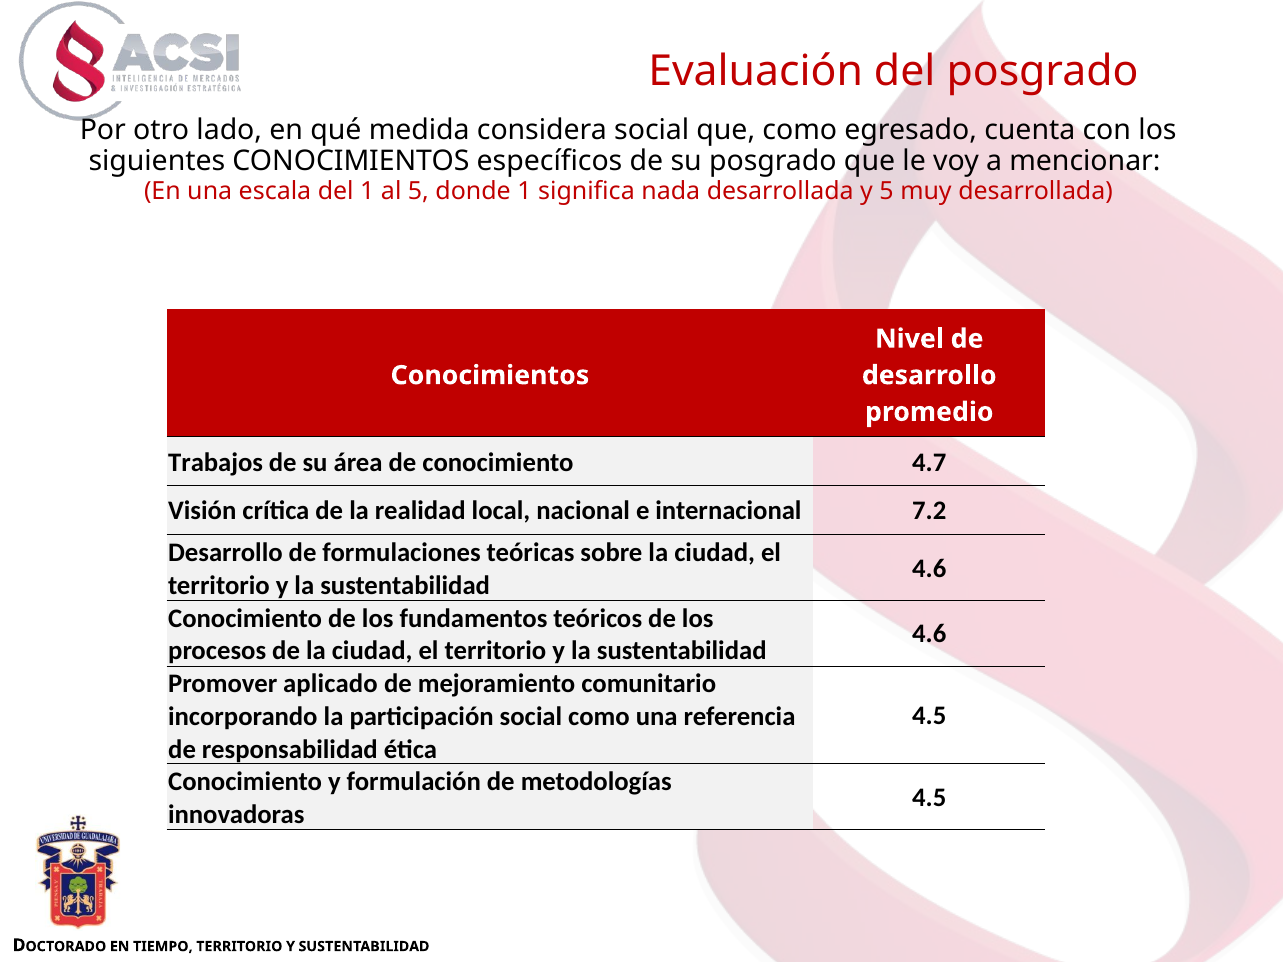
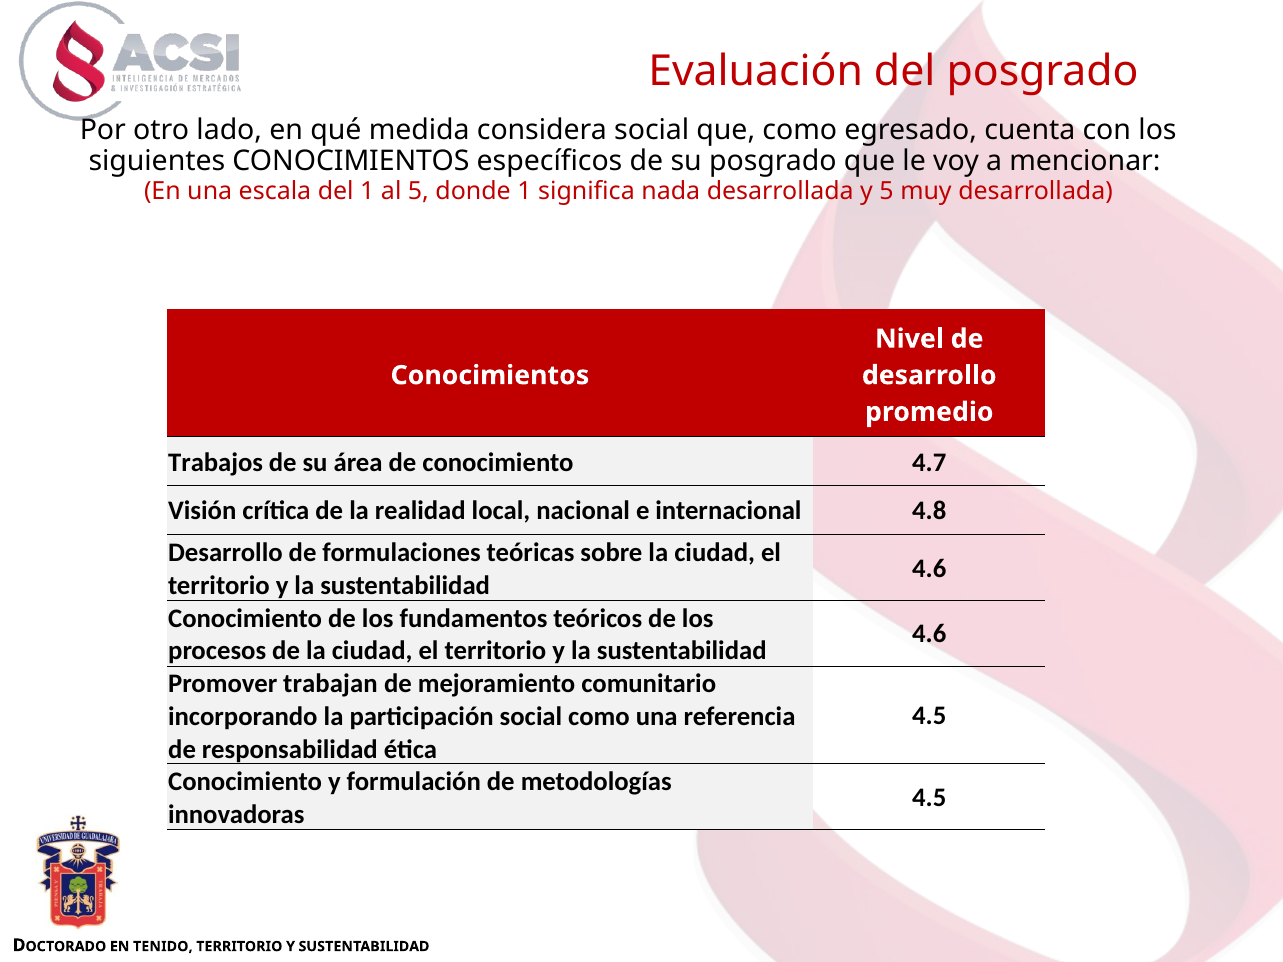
7.2: 7.2 -> 4.8
aplicado: aplicado -> trabajan
TIEMPO: TIEMPO -> TENIDO
